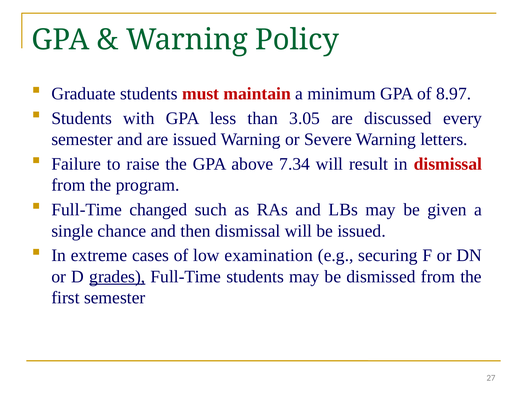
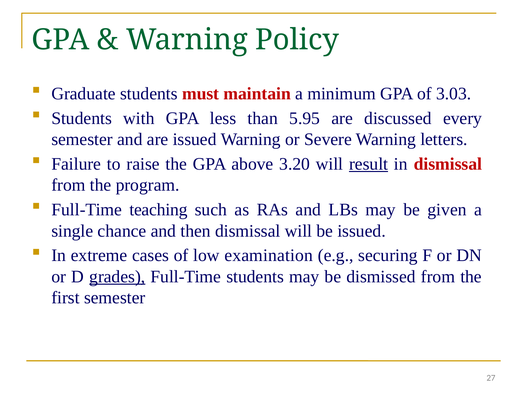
8.97: 8.97 -> 3.03
3.05: 3.05 -> 5.95
7.34: 7.34 -> 3.20
result underline: none -> present
changed: changed -> teaching
